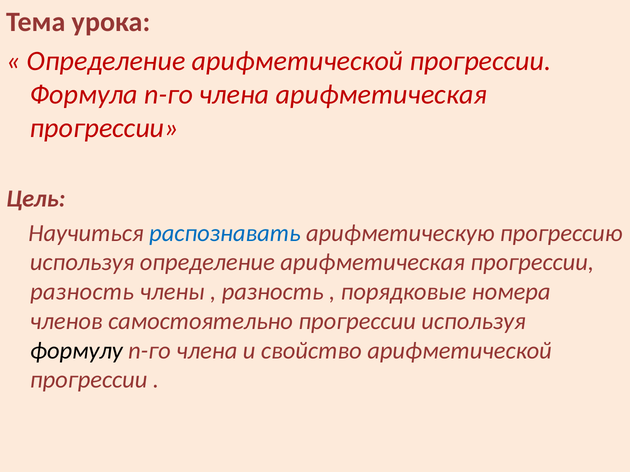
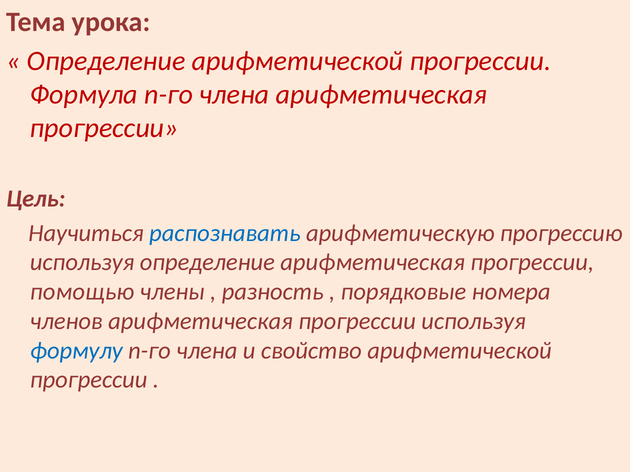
разность at (82, 292): разность -> помощью
членов самостоятельно: самостоятельно -> арифметическая
формулу colour: black -> blue
